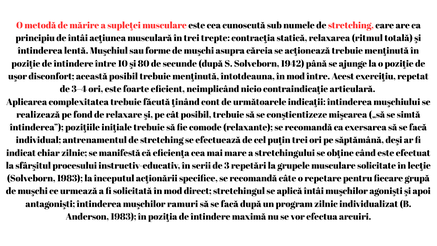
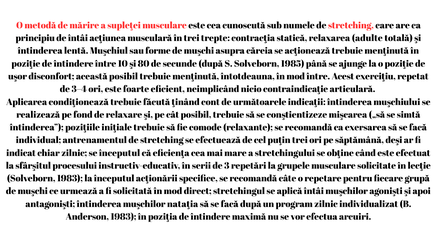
ritmul: ritmul -> adulte
1942: 1942 -> 1985
complexitatea: complexitatea -> condiţionează
se manifestă: manifestă -> începutul
ramuri: ramuri -> nataţia
